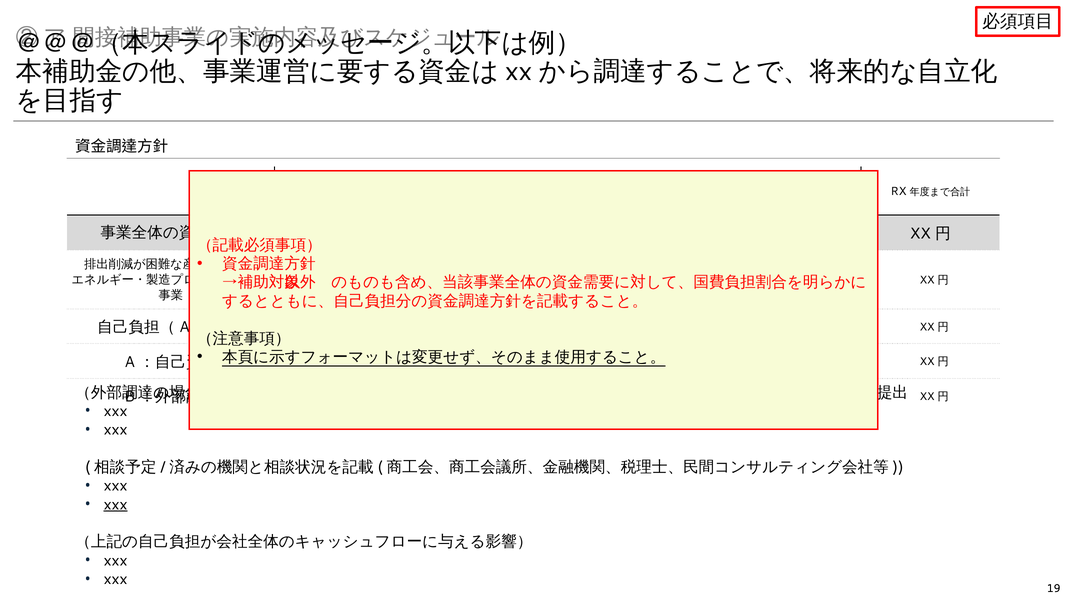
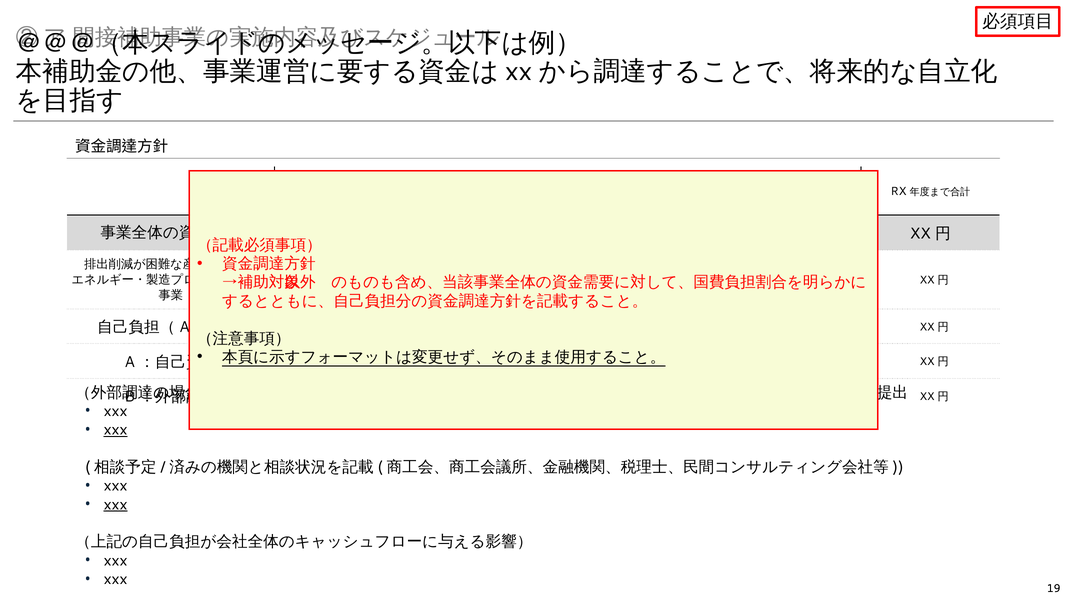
xxx at (116, 430) underline: none -> present
